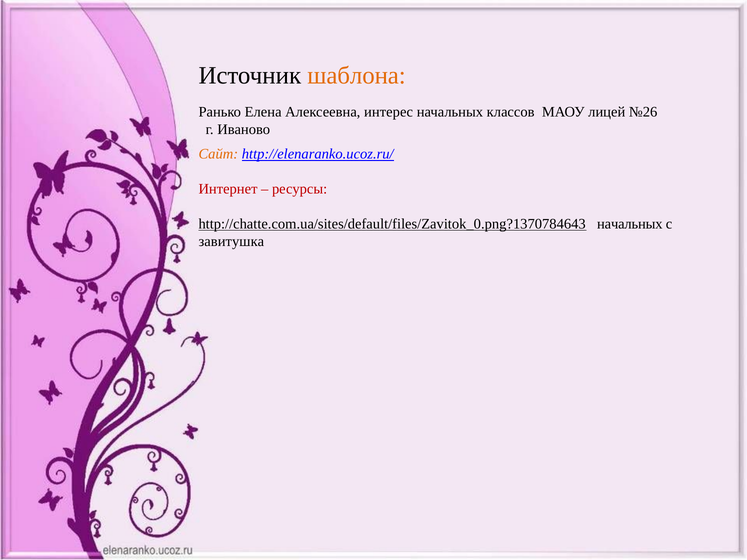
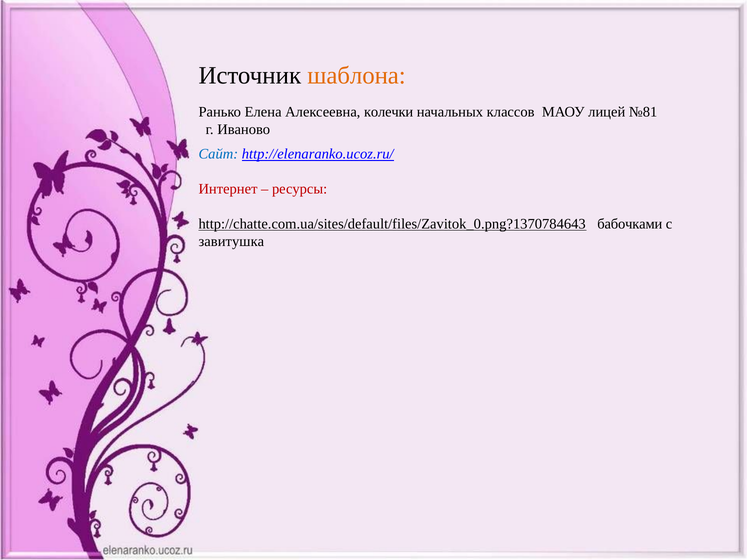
интерес: интерес -> колечки
№26: №26 -> №81
Сайт colour: orange -> blue
http://chatte.com.ua/sites/default/files/Zavitok_0.png?1370784643 начальных: начальных -> бабочками
